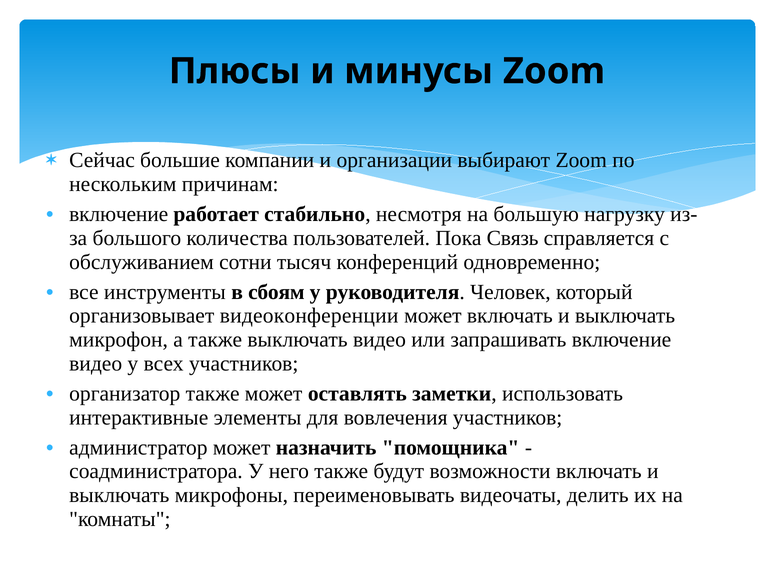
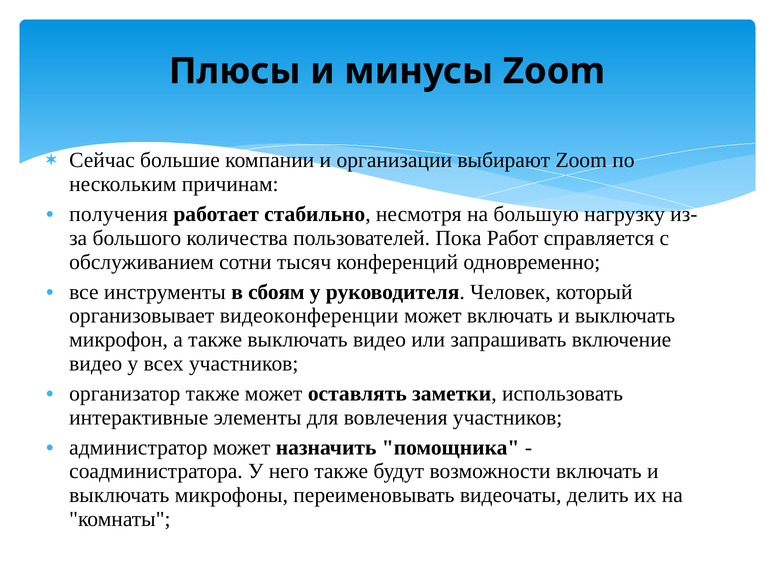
включение at (119, 214): включение -> получения
Связь: Связь -> Работ
